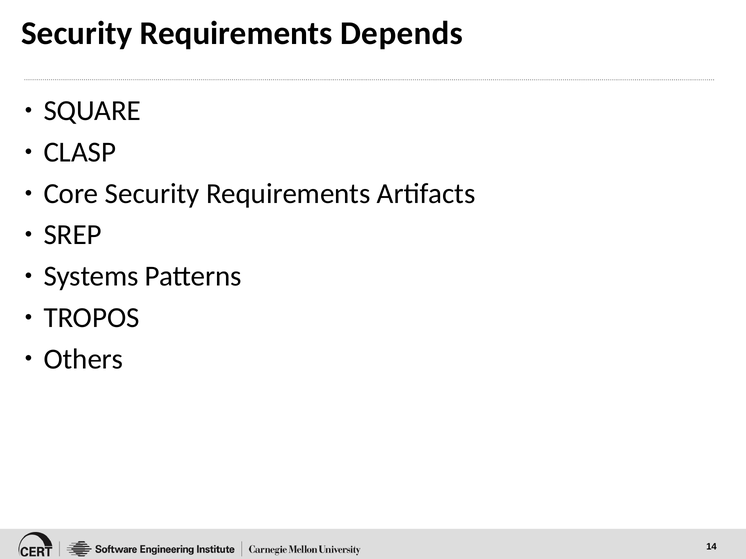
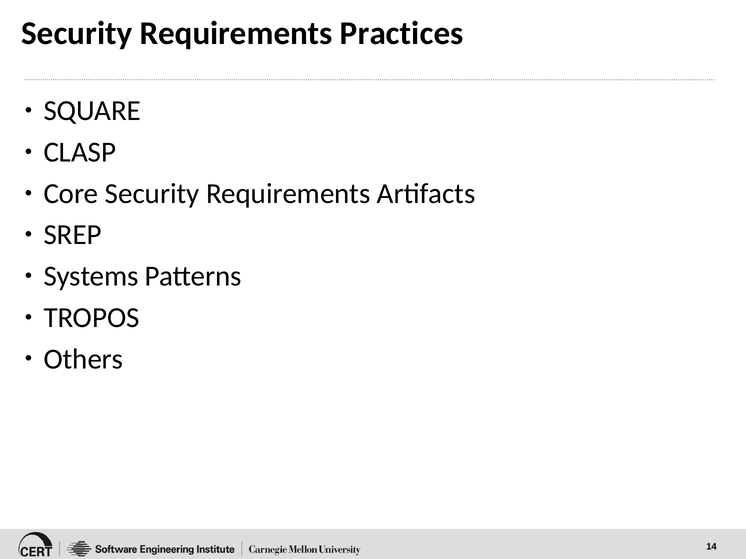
Depends: Depends -> Practices
